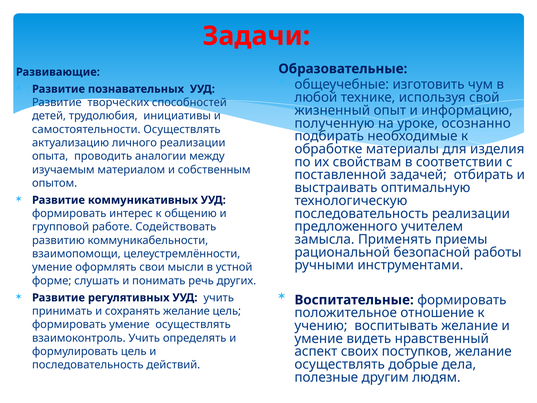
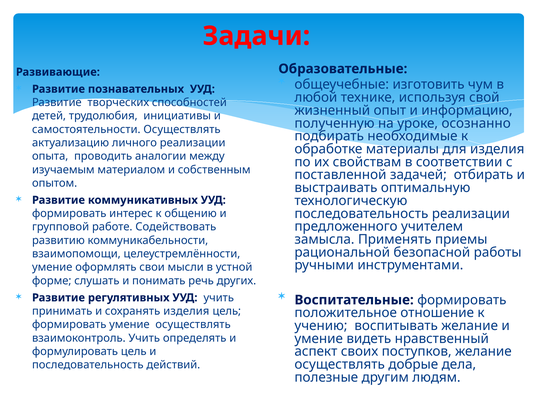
сохранять желание: желание -> изделия
